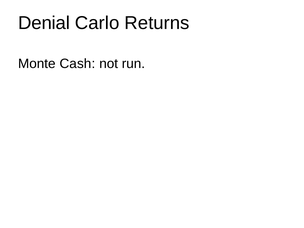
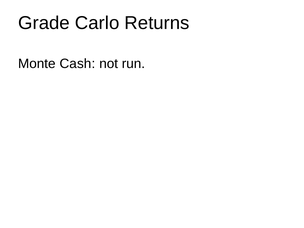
Denial: Denial -> Grade
